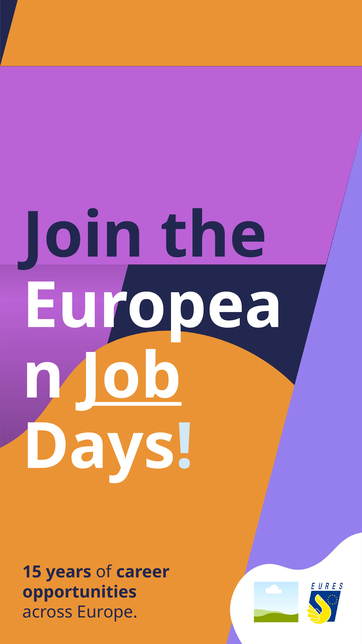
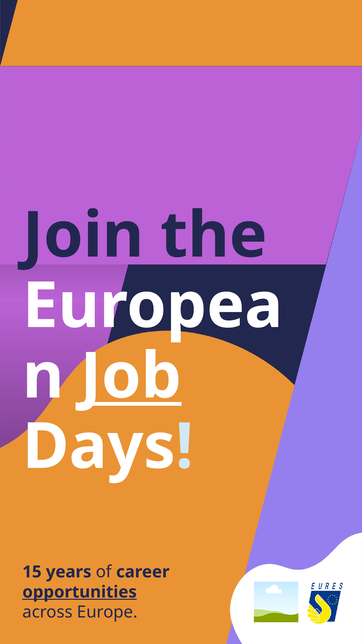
opportunities underline: none -> present
